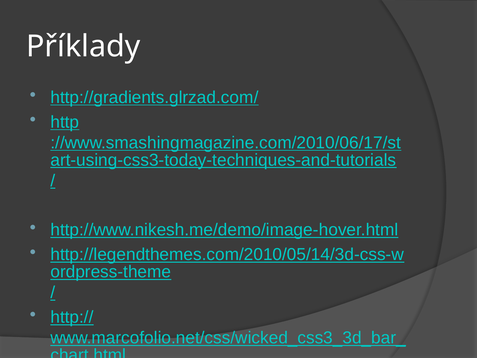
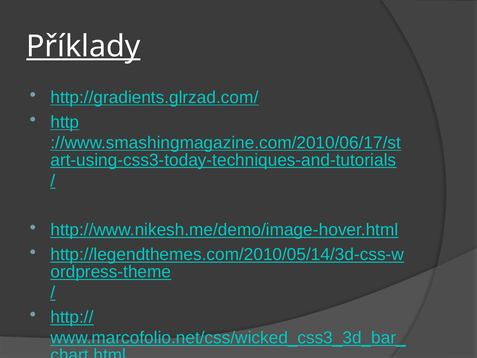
Příklady underline: none -> present
